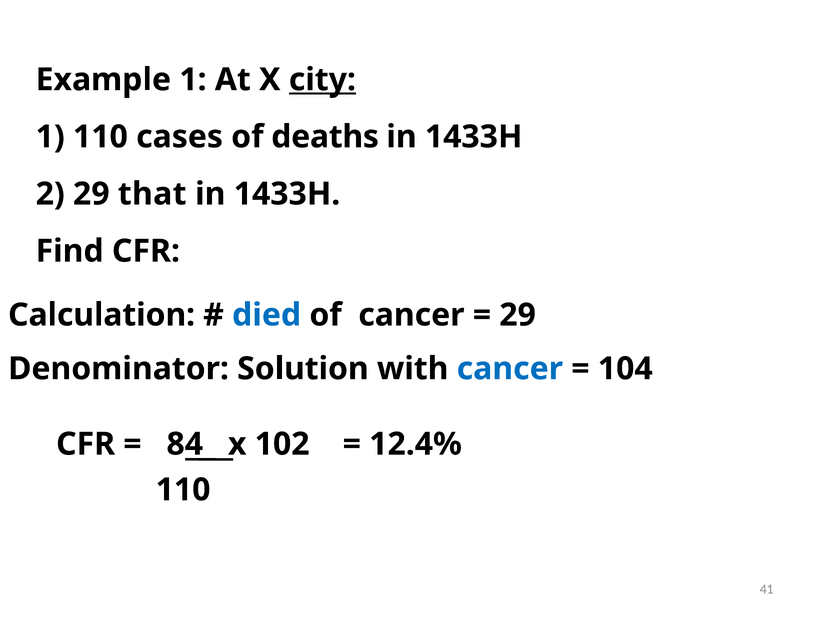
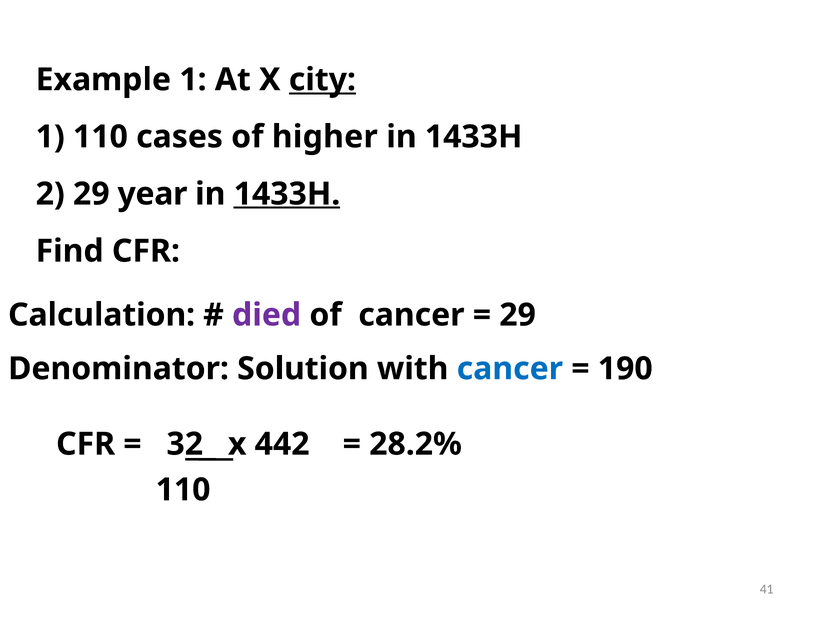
deaths: deaths -> higher
that: that -> year
1433H at (287, 194) underline: none -> present
died colour: blue -> purple
104: 104 -> 190
84: 84 -> 32
102: 102 -> 442
12.4%: 12.4% -> 28.2%
